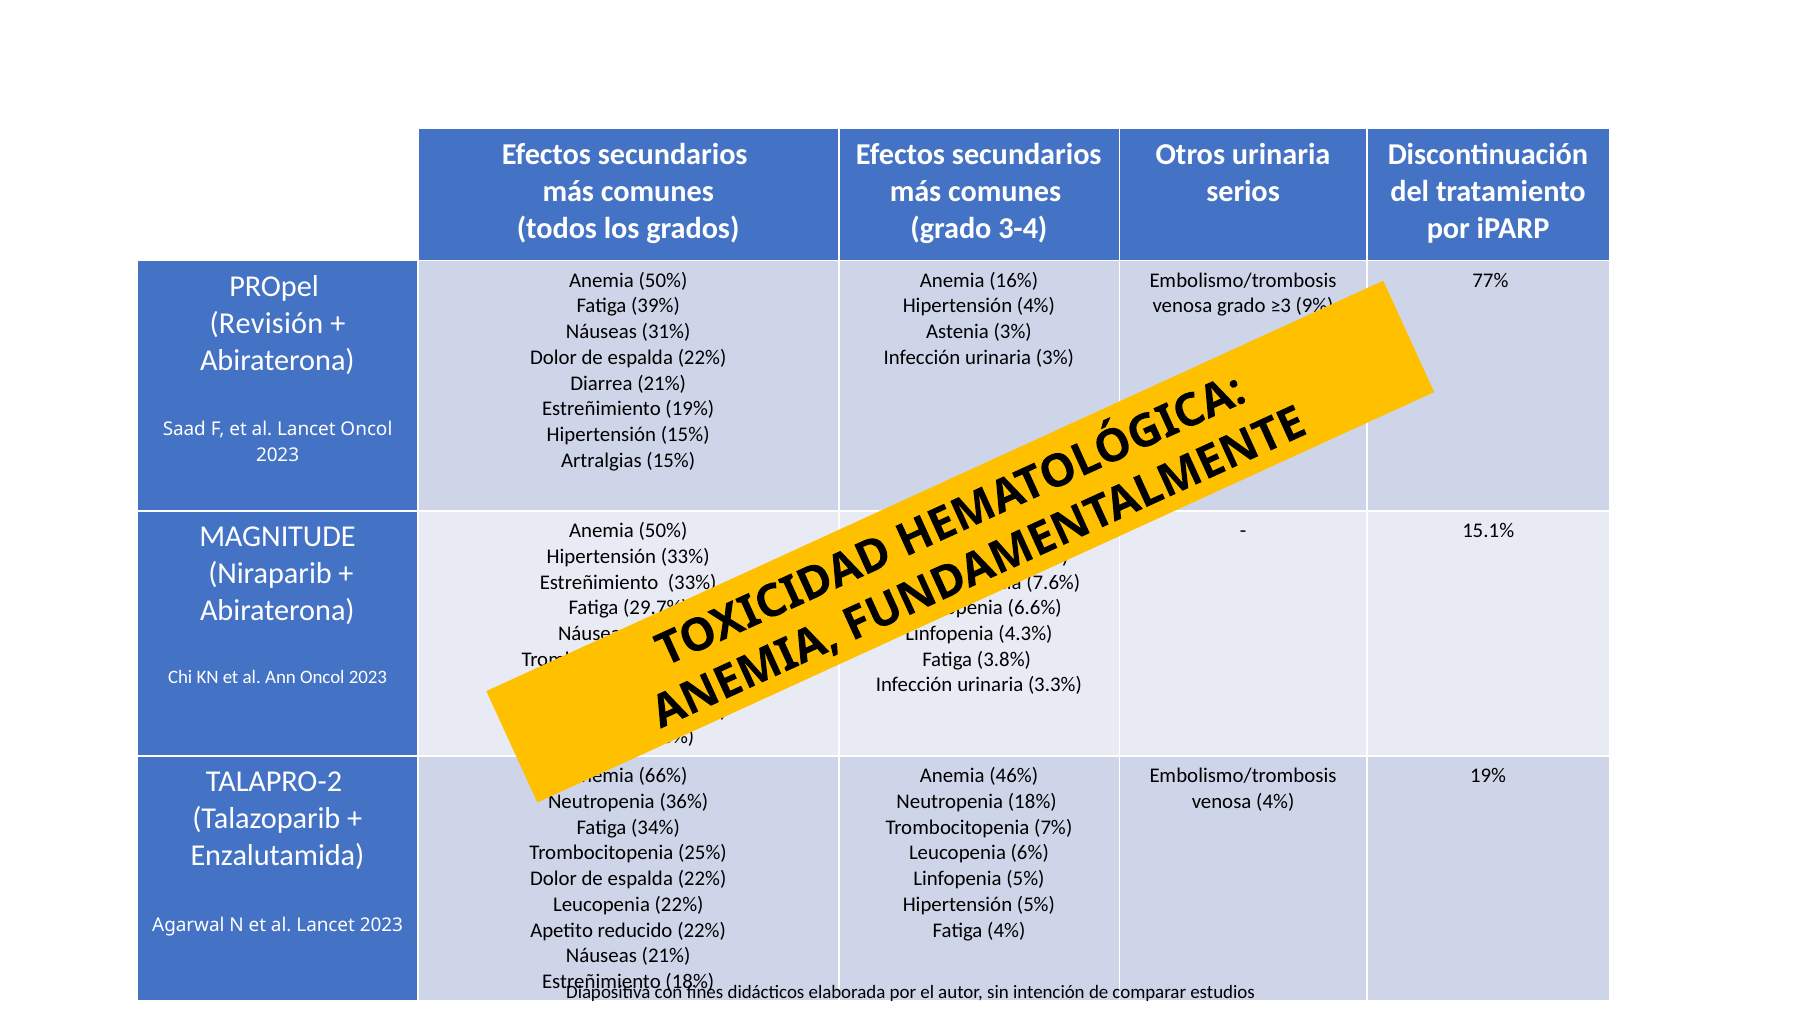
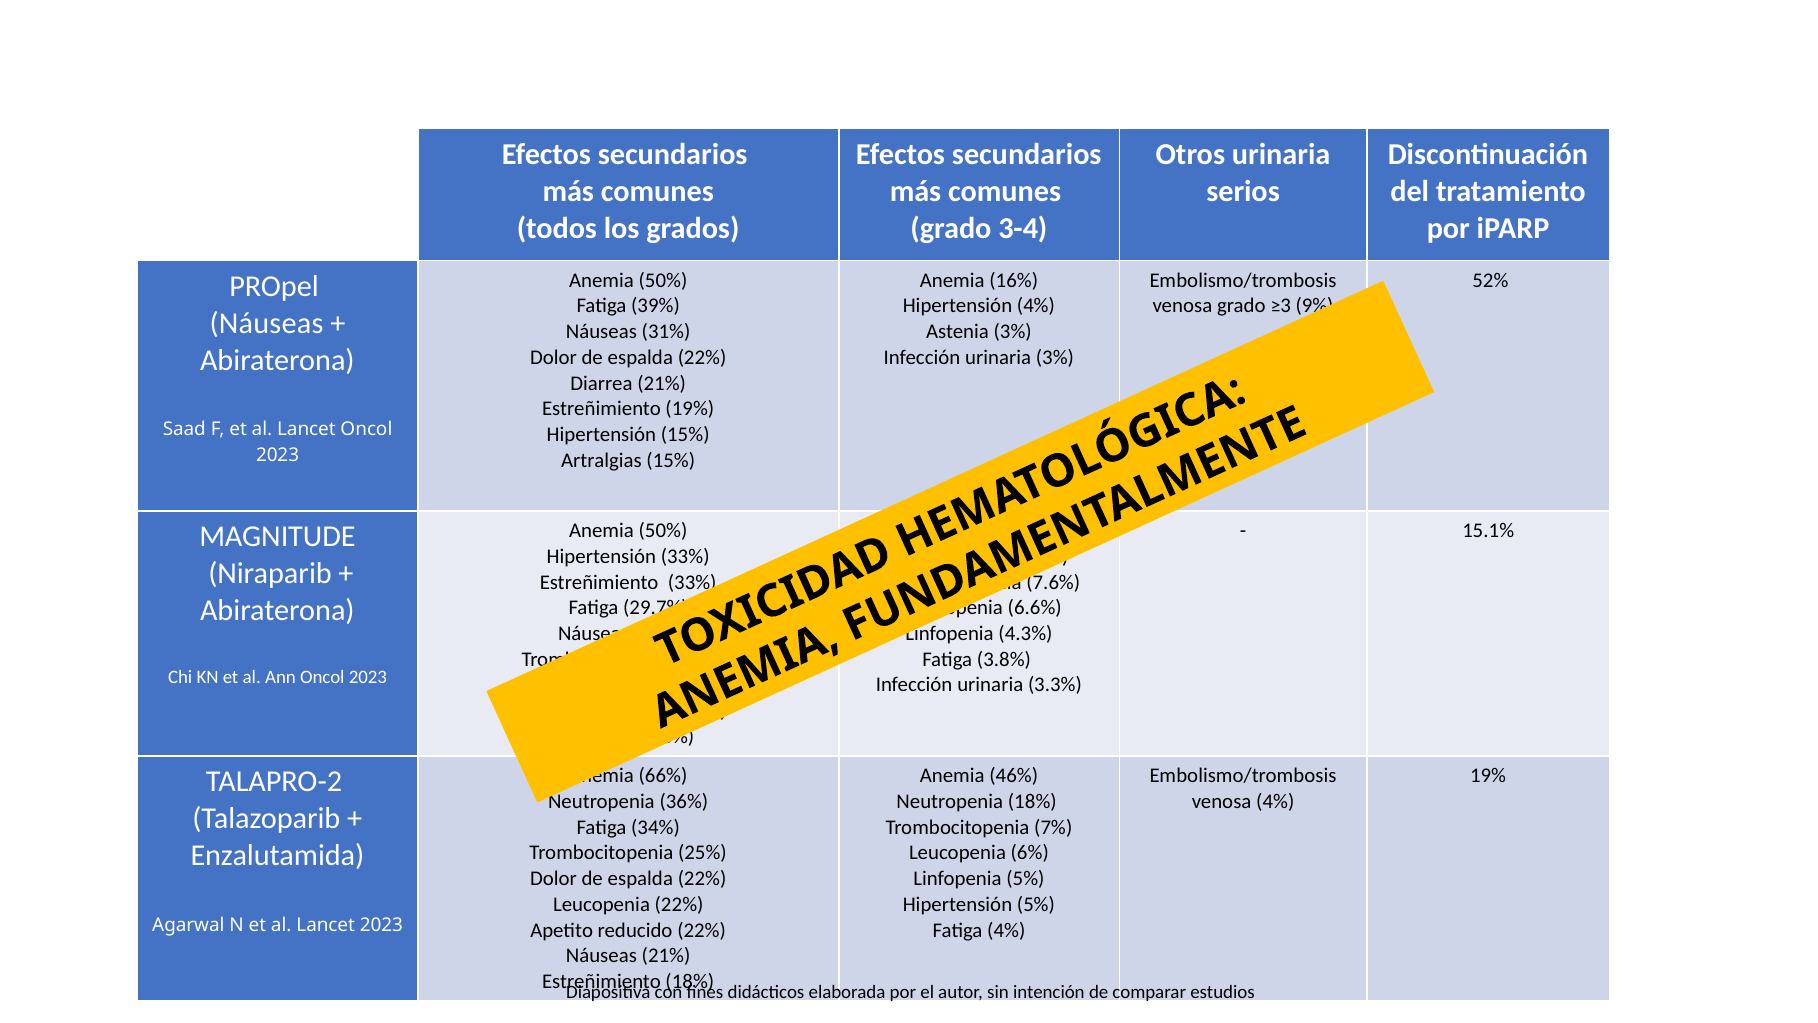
77%: 77% -> 52%
Revisión at (266, 323): Revisión -> Náuseas
